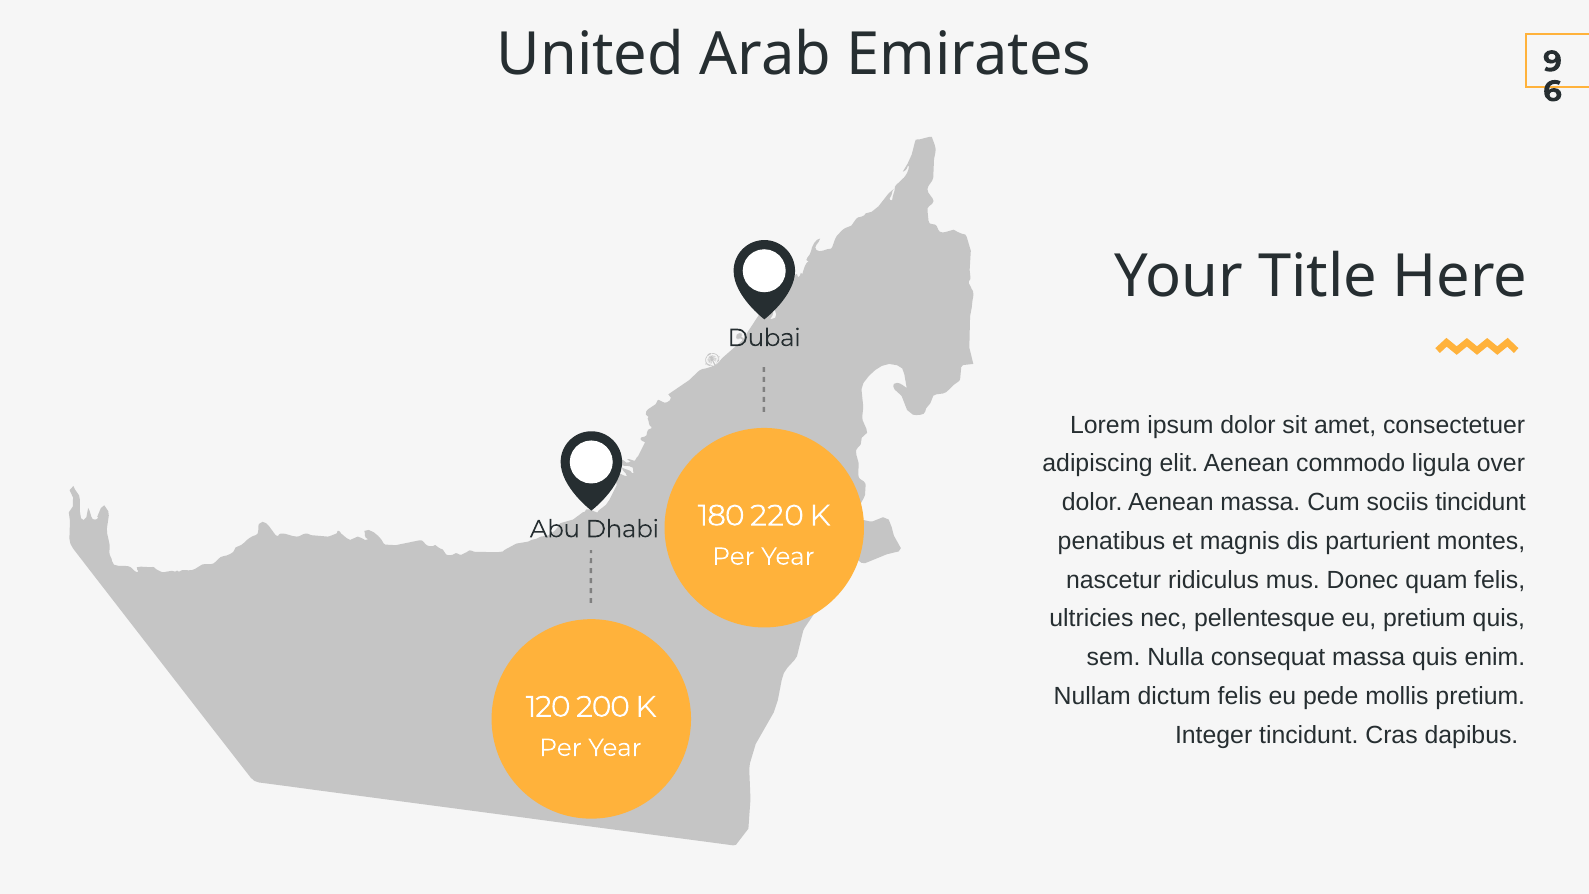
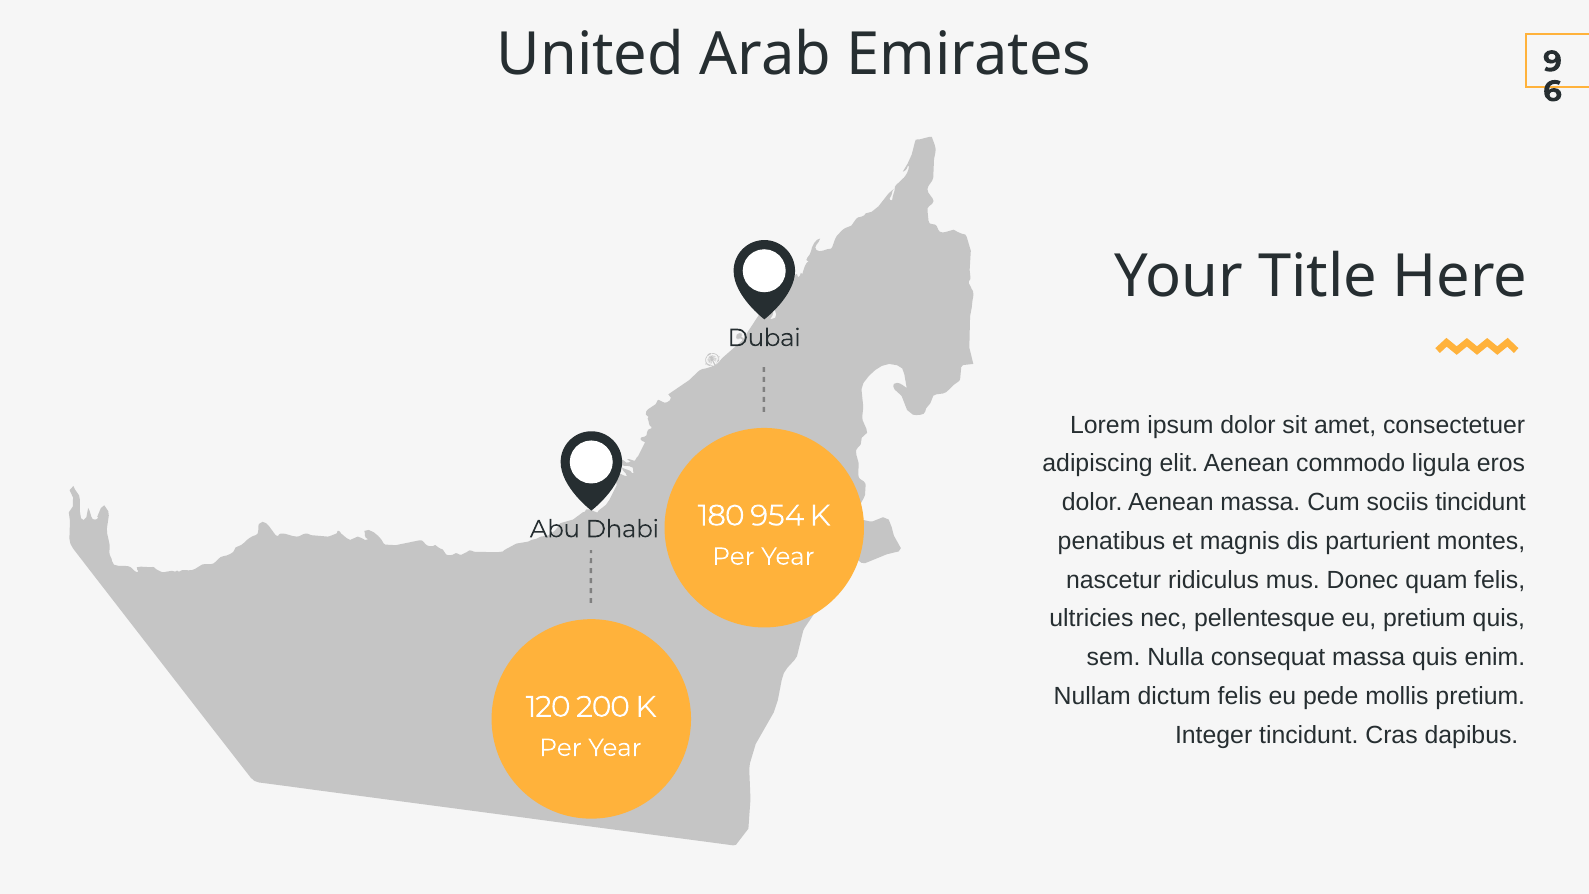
over: over -> eros
220: 220 -> 954
